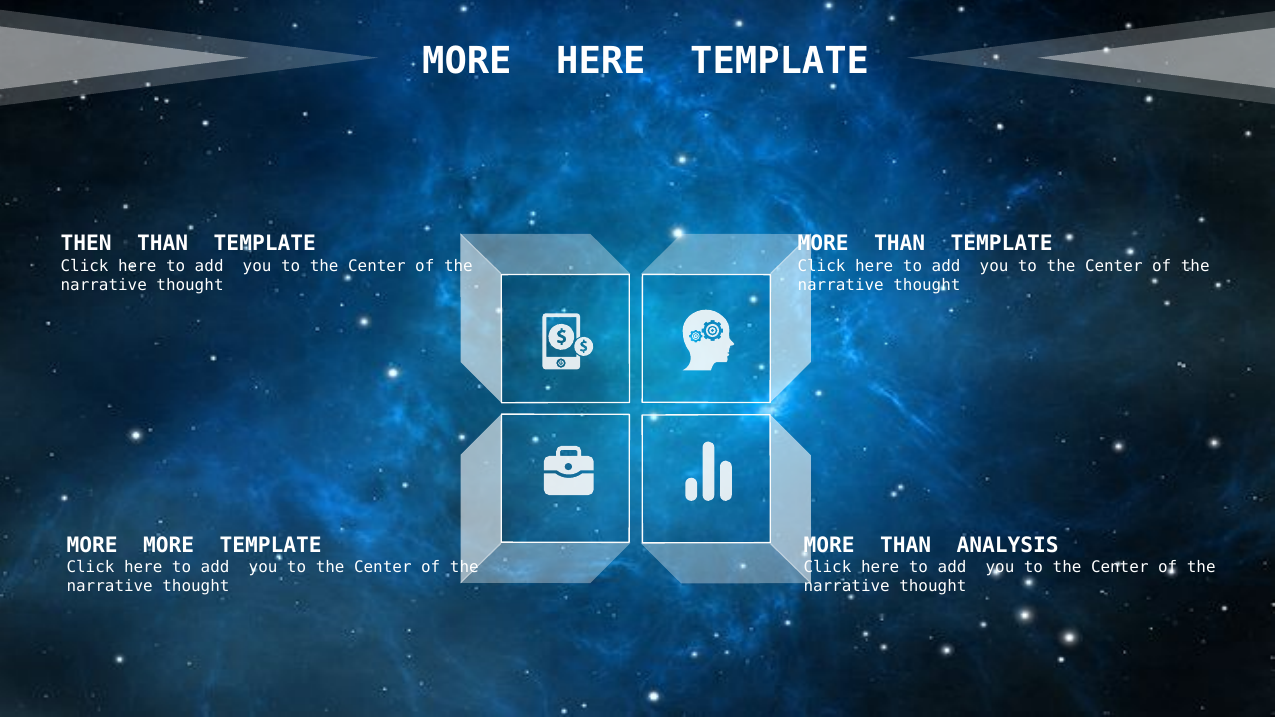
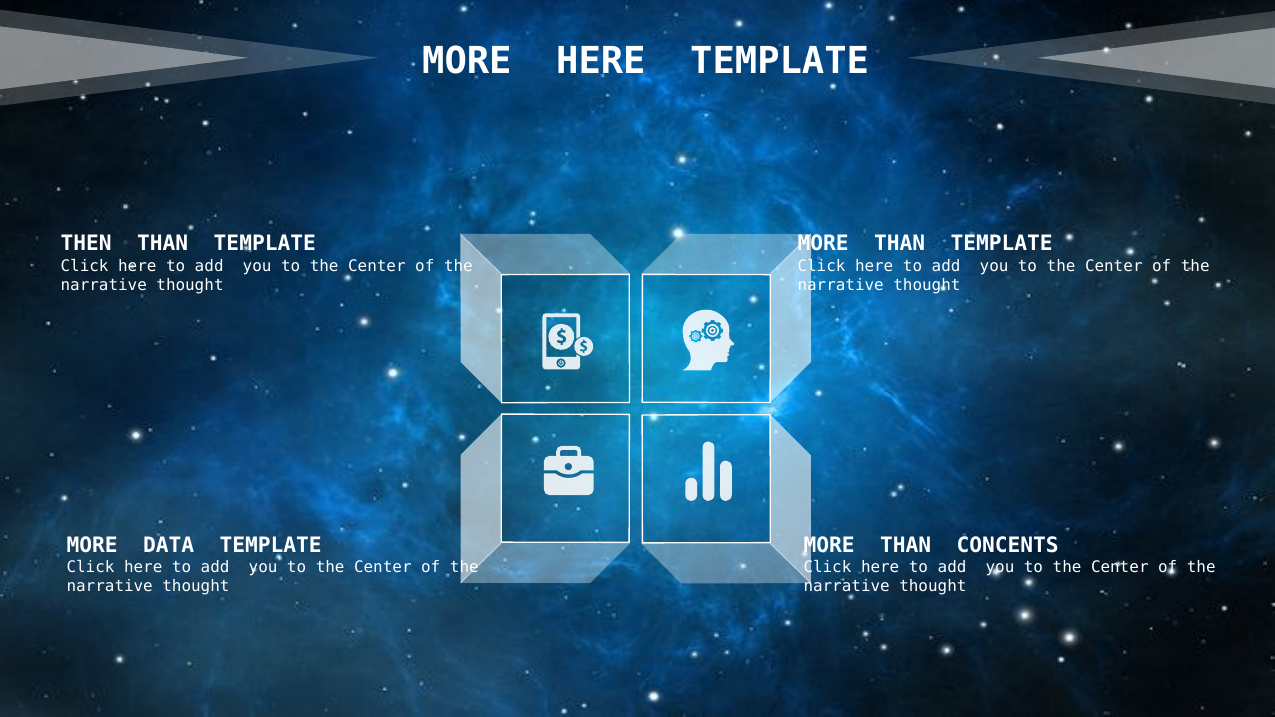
MORE MORE: MORE -> DATA
ANALYSIS: ANALYSIS -> CONCENTS
